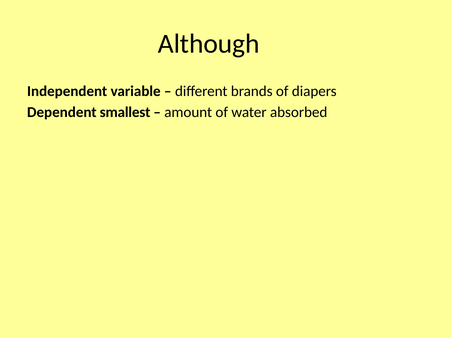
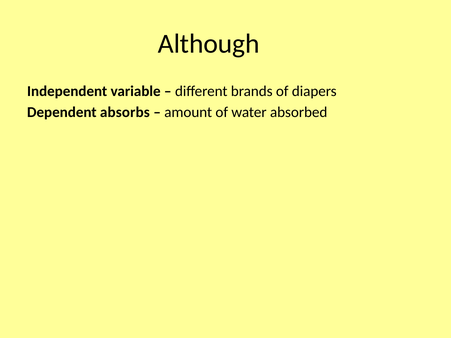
smallest: smallest -> absorbs
